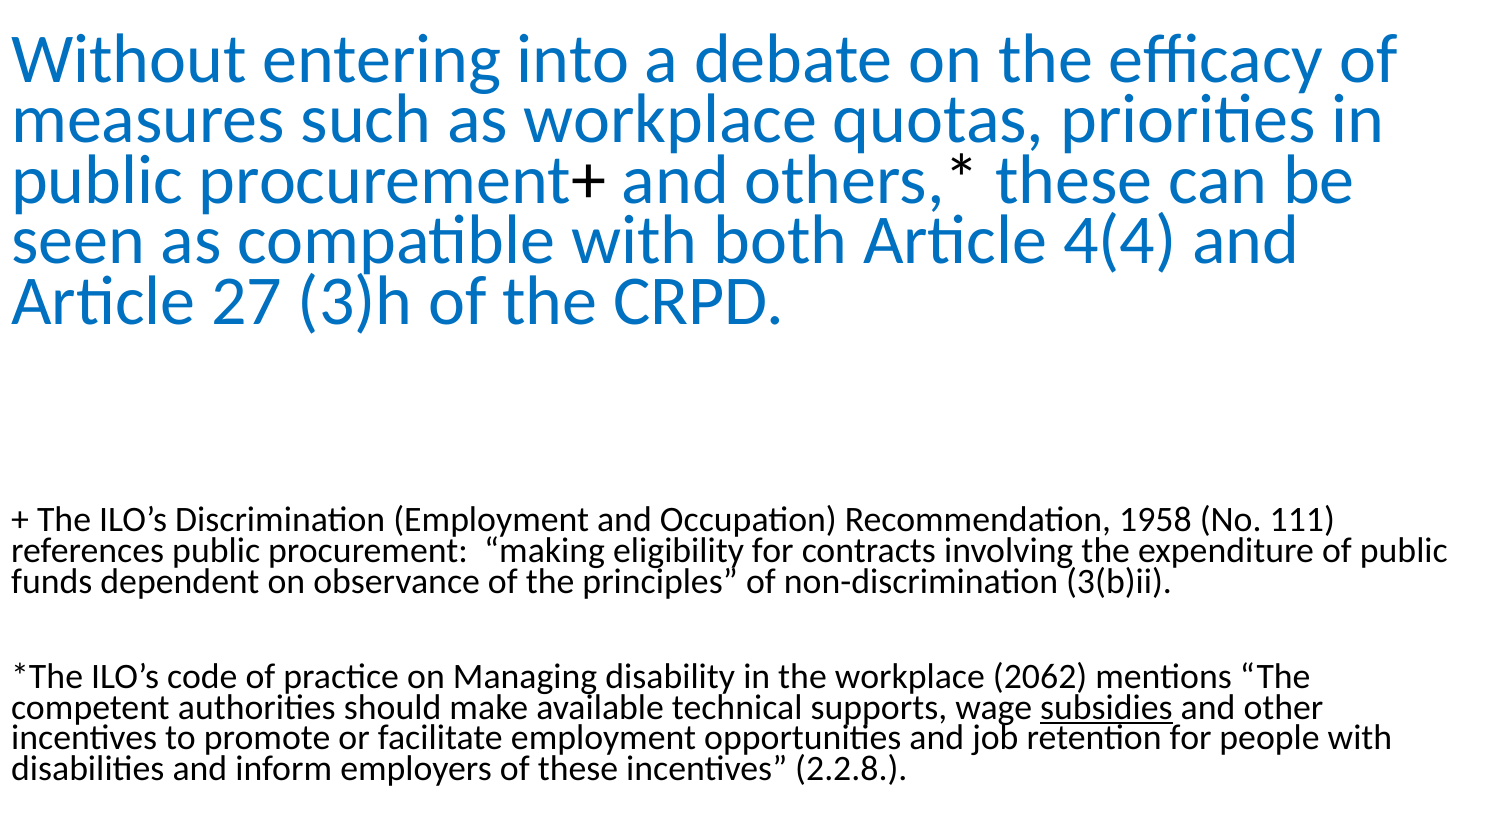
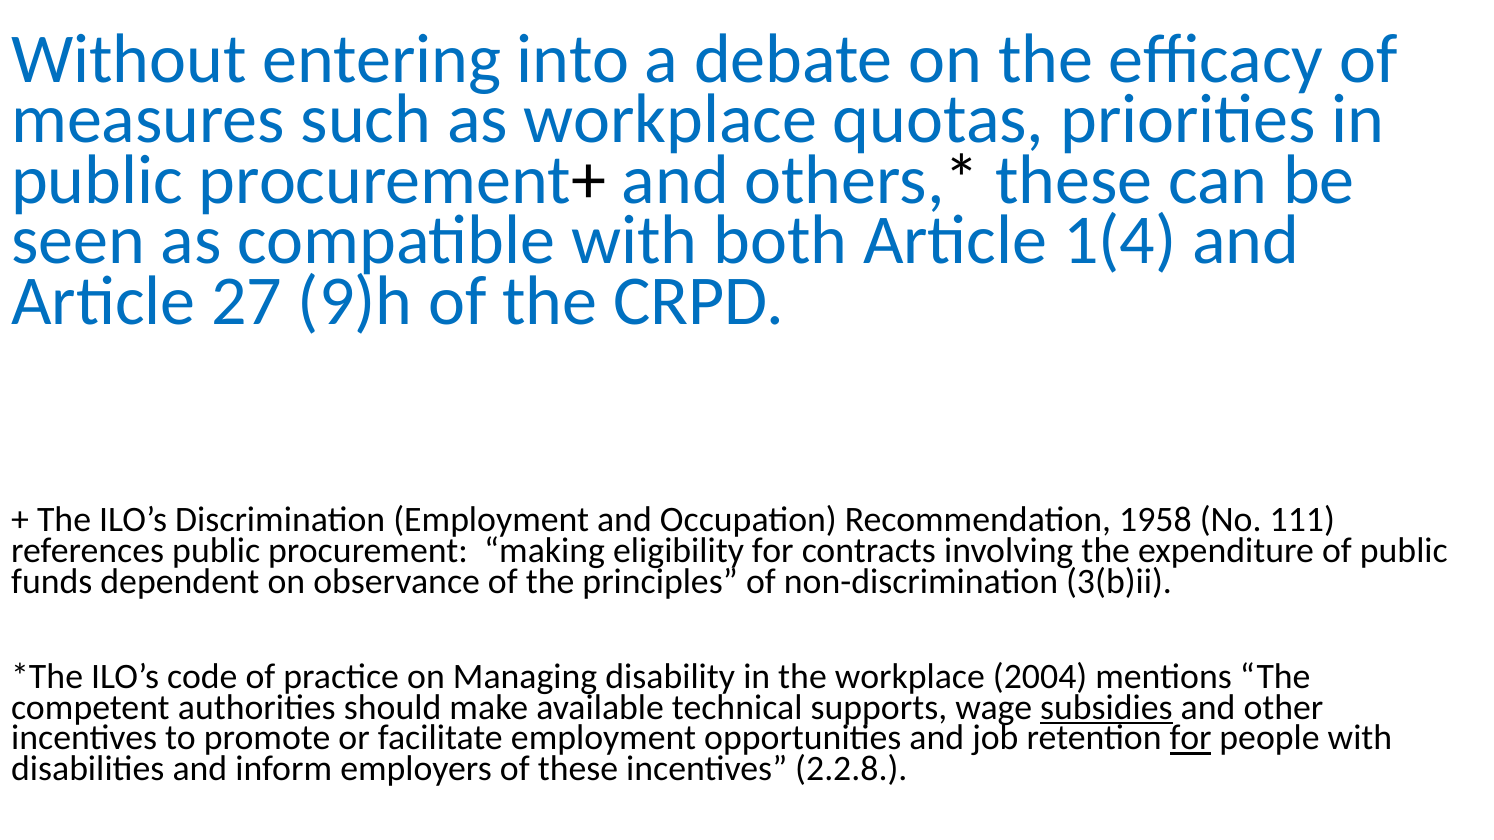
4(4: 4(4 -> 1(4
3)h: 3)h -> 9)h
2062: 2062 -> 2004
for at (1191, 738) underline: none -> present
